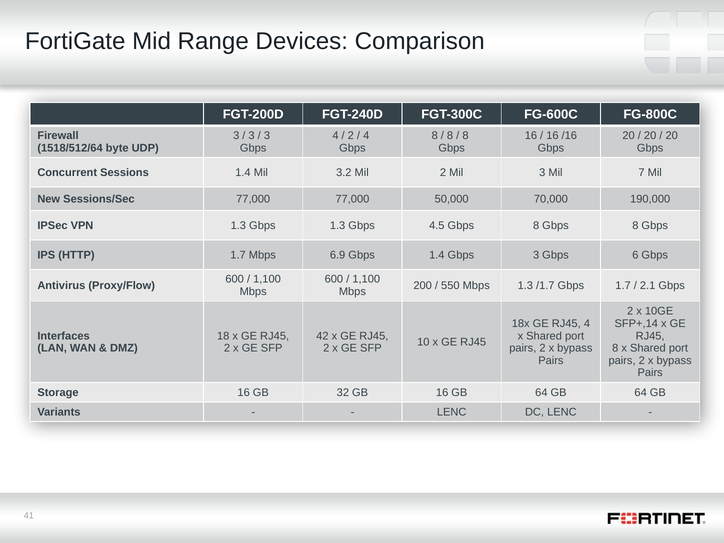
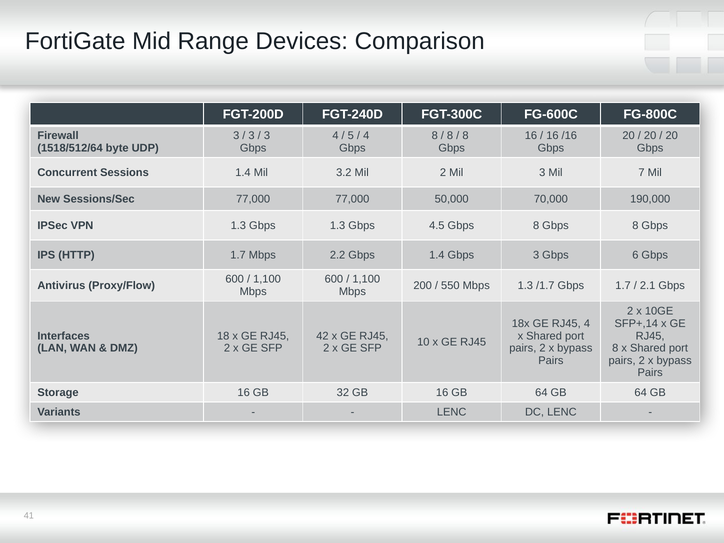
2 at (351, 136): 2 -> 5
6.9: 6.9 -> 2.2
